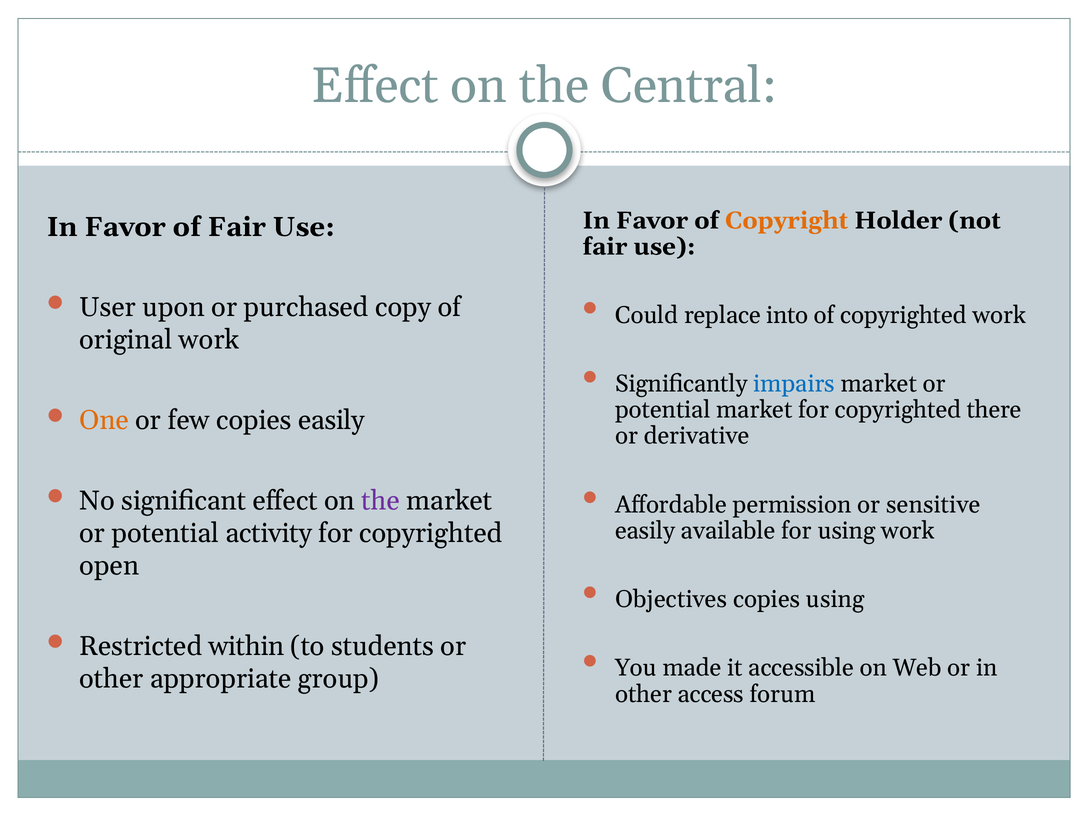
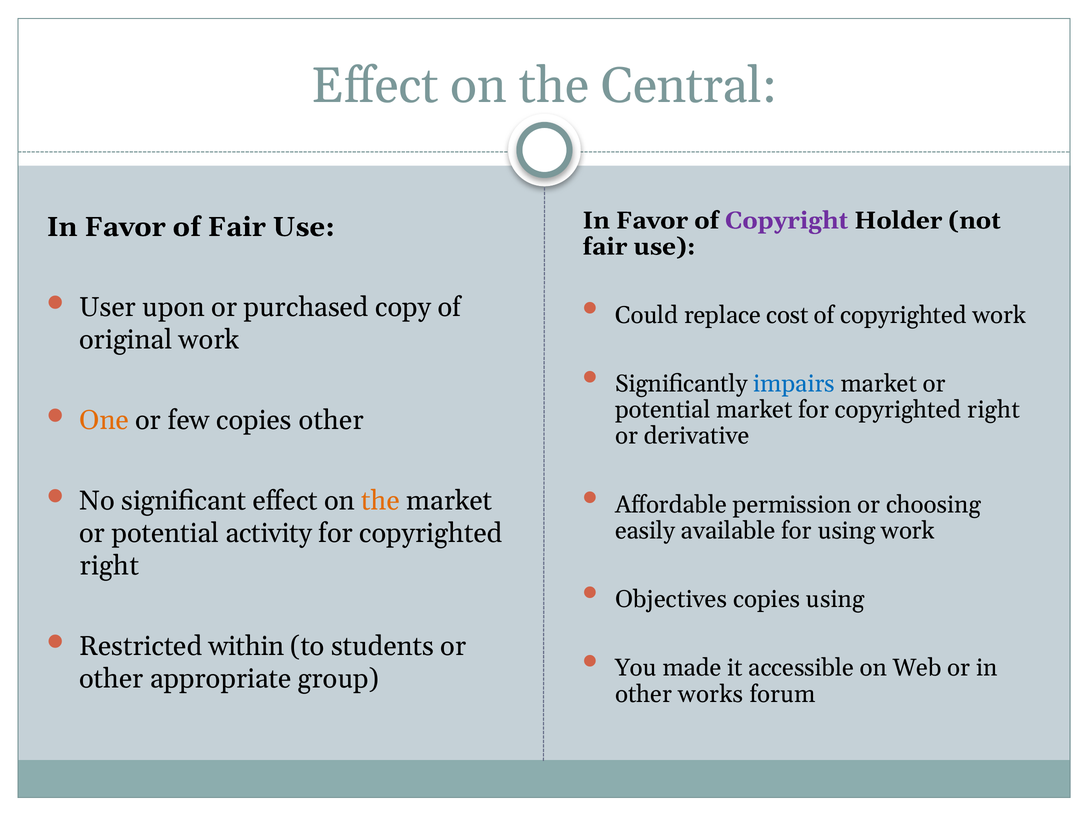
Copyright colour: orange -> purple
into: into -> cost
market for copyrighted there: there -> right
copies easily: easily -> other
the at (381, 501) colour: purple -> orange
sensitive: sensitive -> choosing
open at (109, 566): open -> right
access: access -> works
